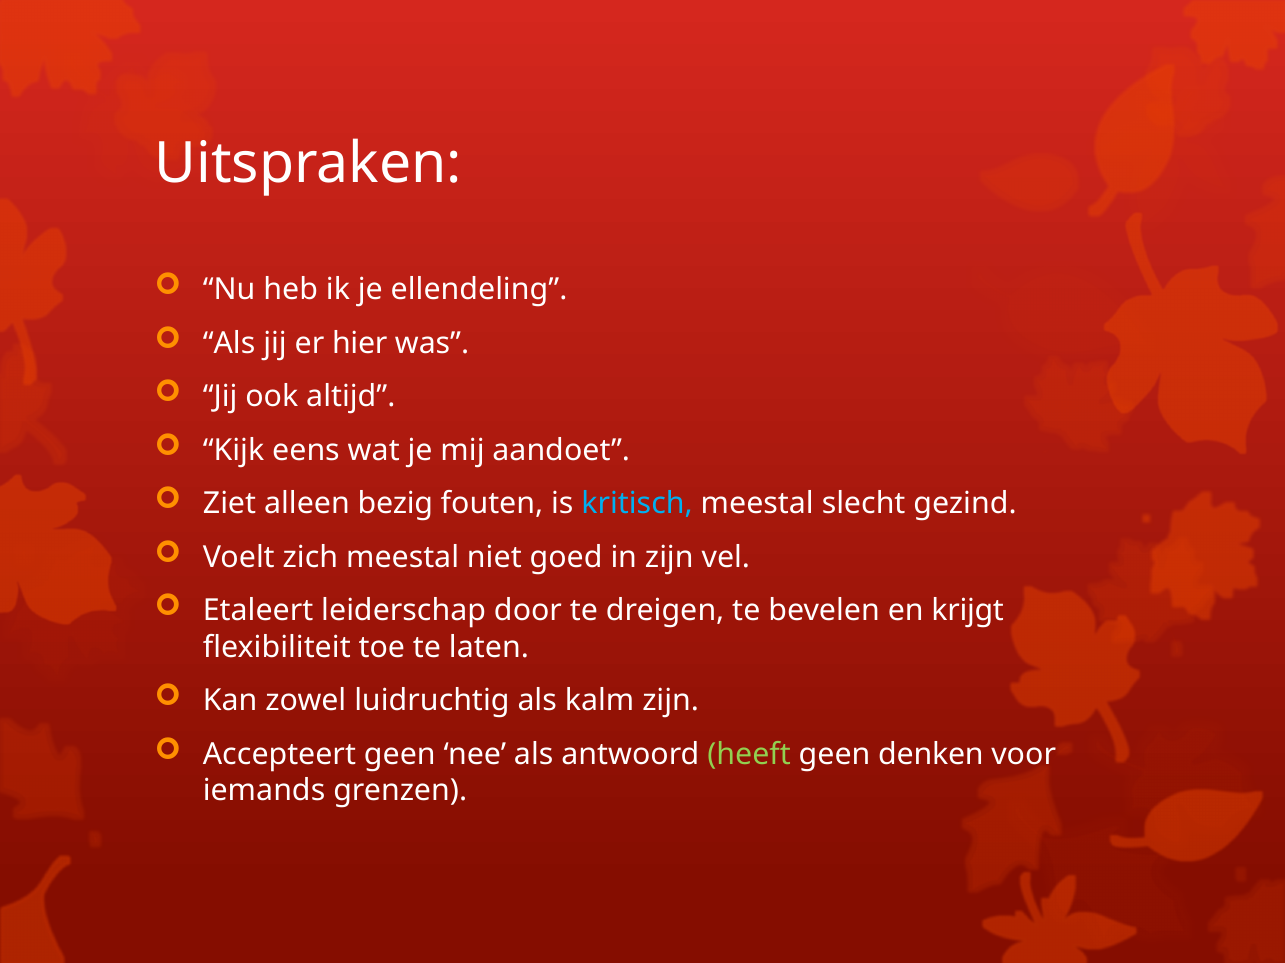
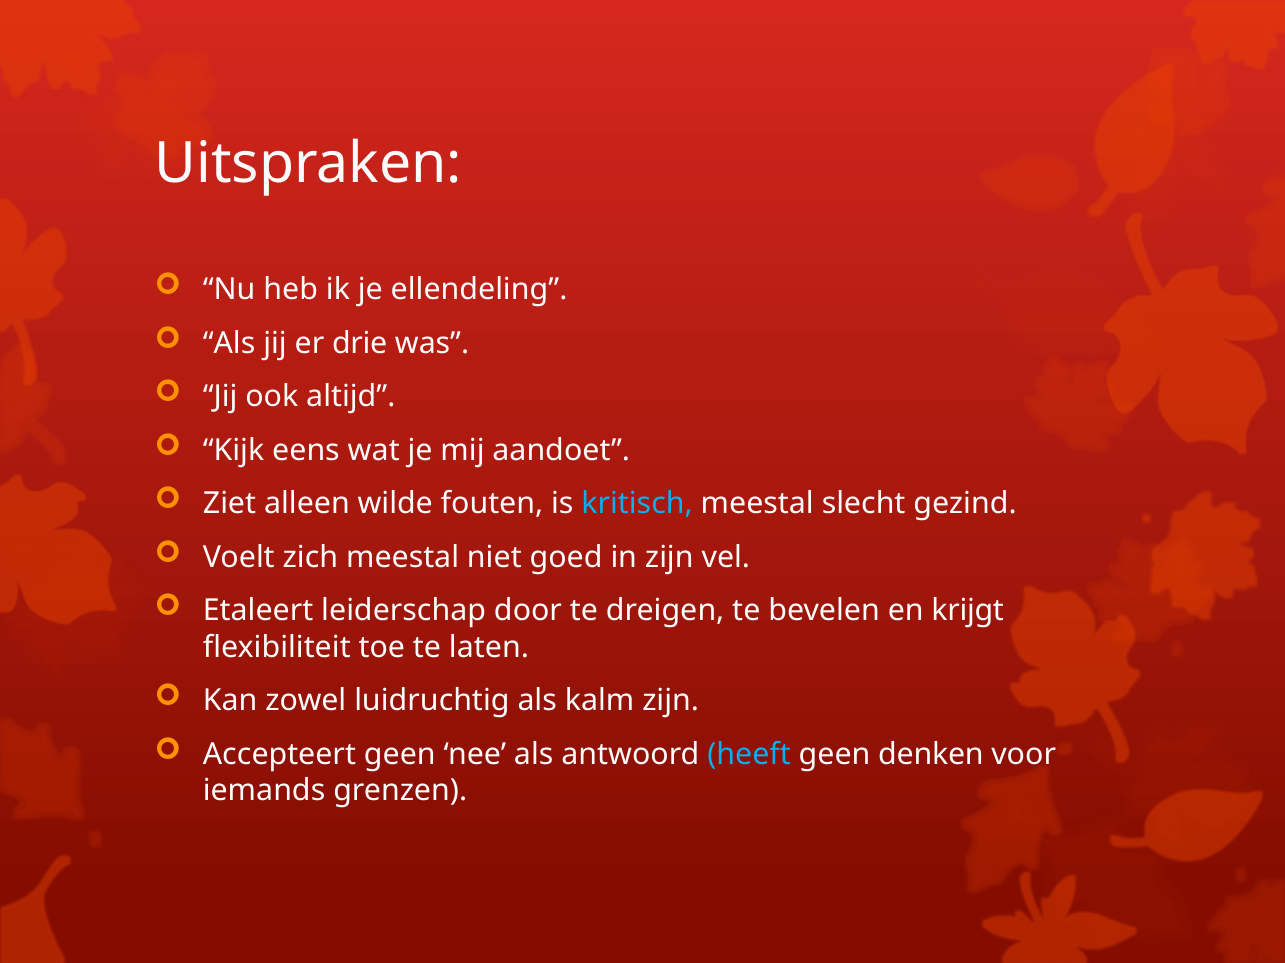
hier: hier -> drie
bezig: bezig -> wilde
heeft colour: light green -> light blue
